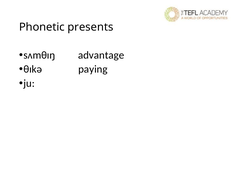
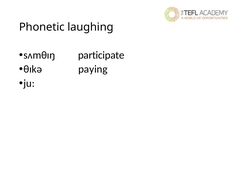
presents: presents -> laughing
advantage: advantage -> participate
